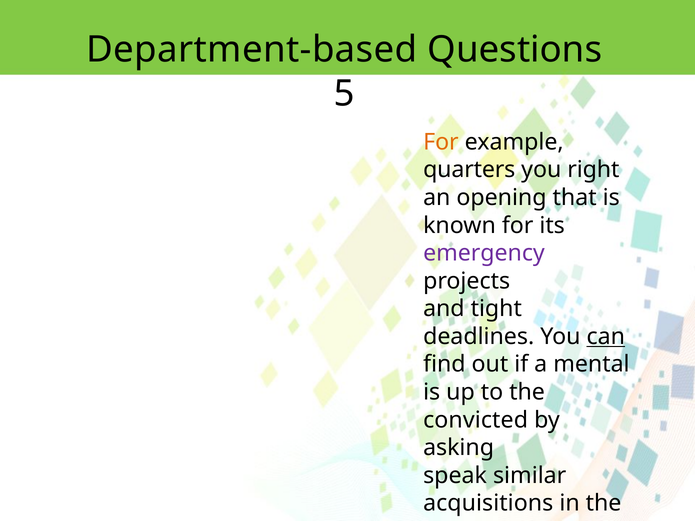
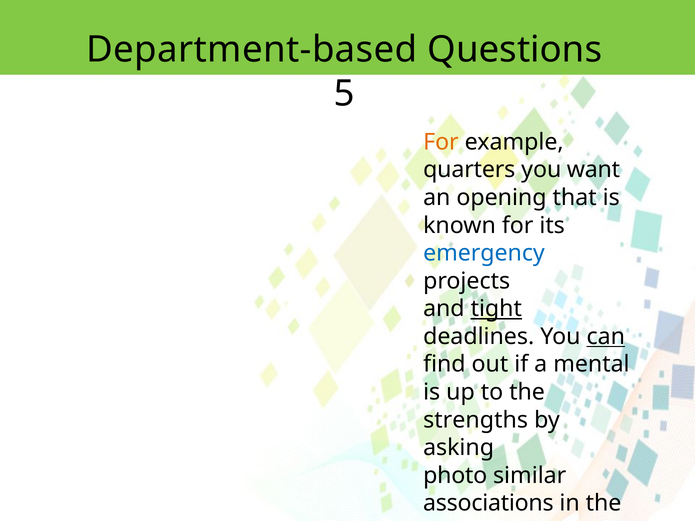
right: right -> want
emergency colour: purple -> blue
tight underline: none -> present
convicted: convicted -> strengths
speak: speak -> photo
acquisitions: acquisitions -> associations
